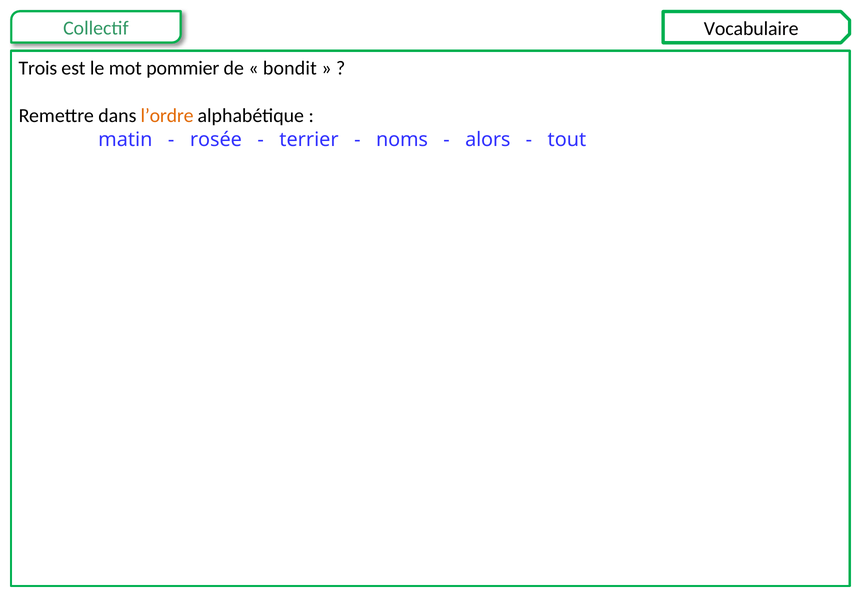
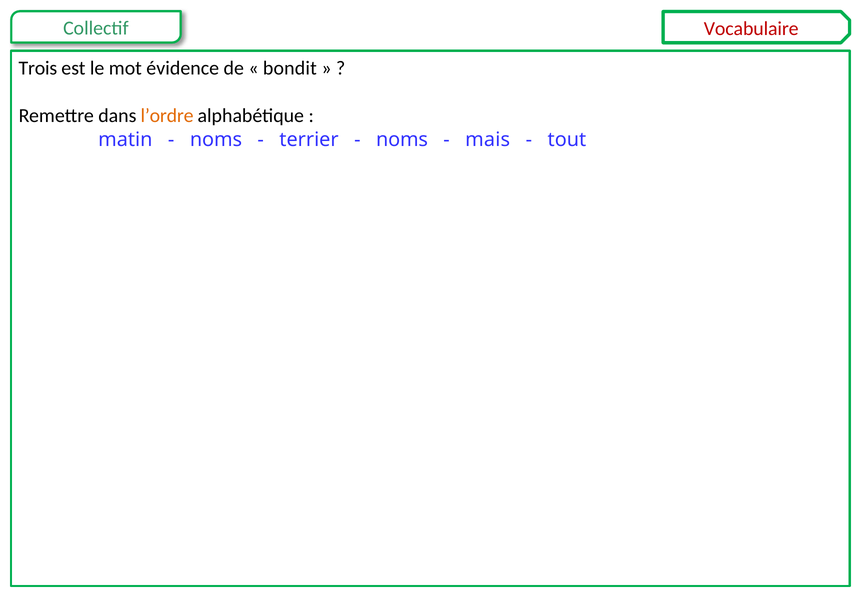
Vocabulaire colour: black -> red
pommier: pommier -> évidence
rosée at (216, 140): rosée -> noms
alors: alors -> mais
